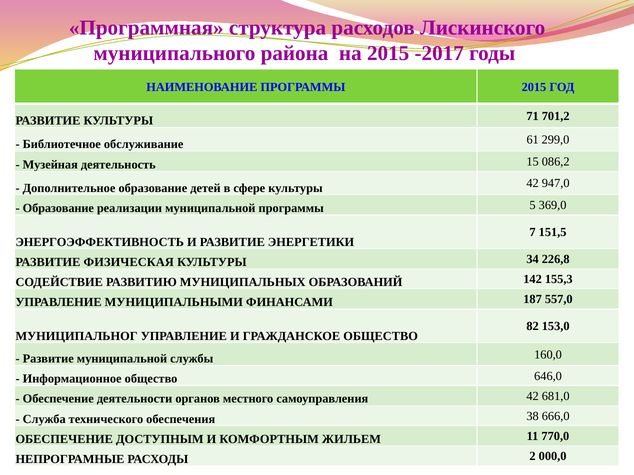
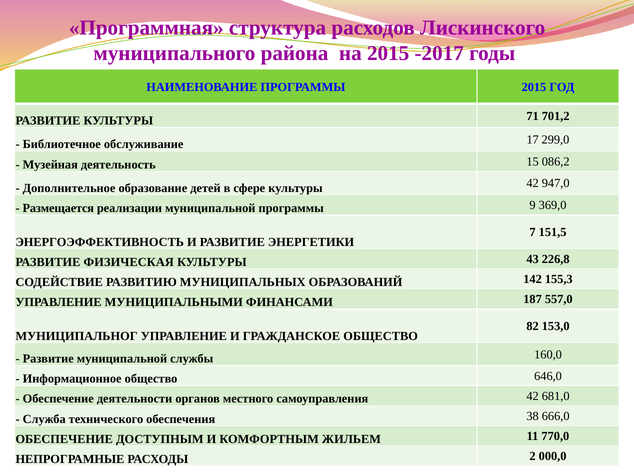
61: 61 -> 17
Образование at (58, 208): Образование -> Размещается
5: 5 -> 9
34: 34 -> 43
